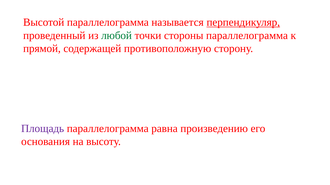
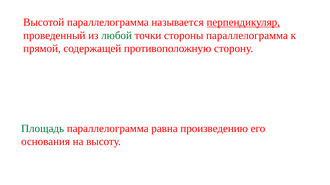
Площадь colour: purple -> green
